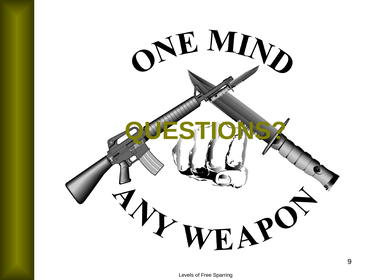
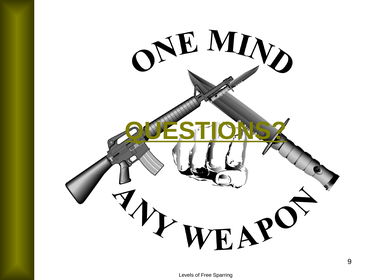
QUESTIONS underline: none -> present
